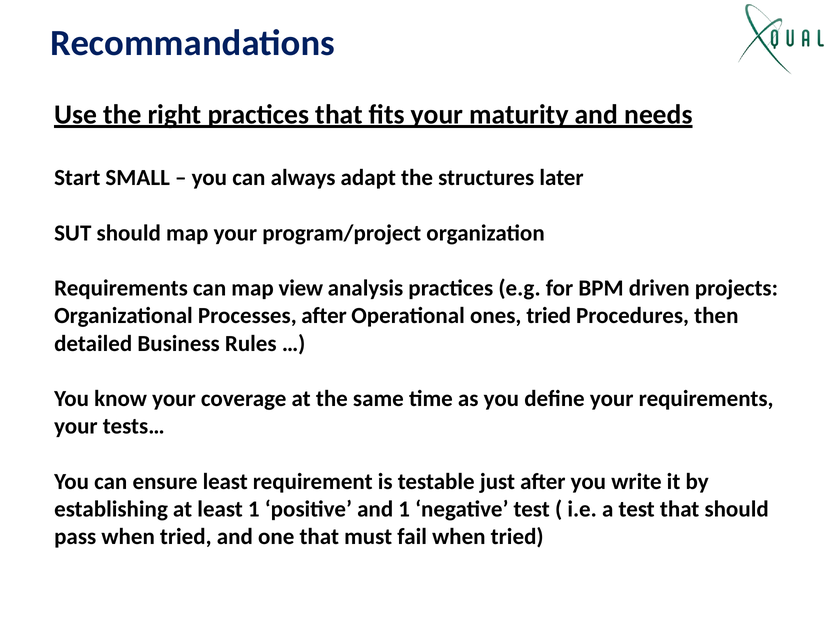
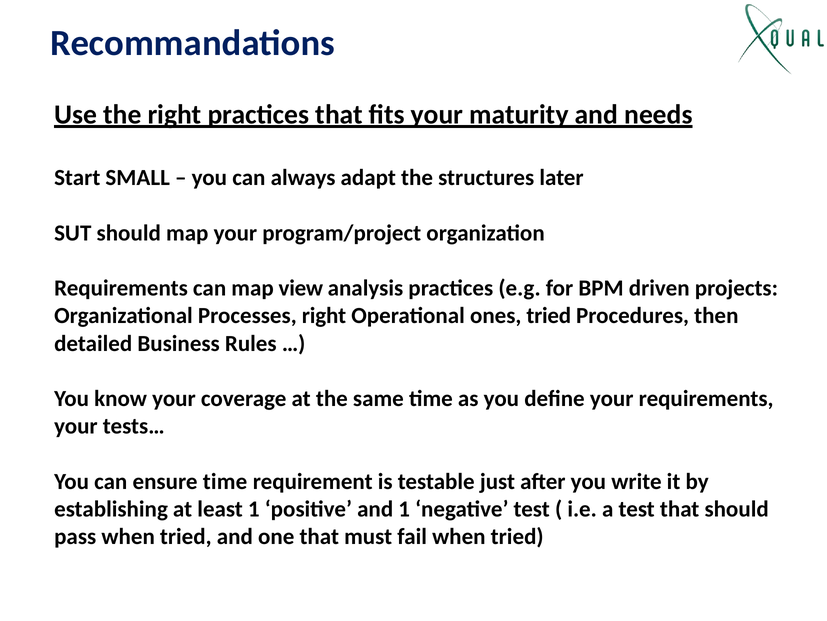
Processes after: after -> right
ensure least: least -> time
